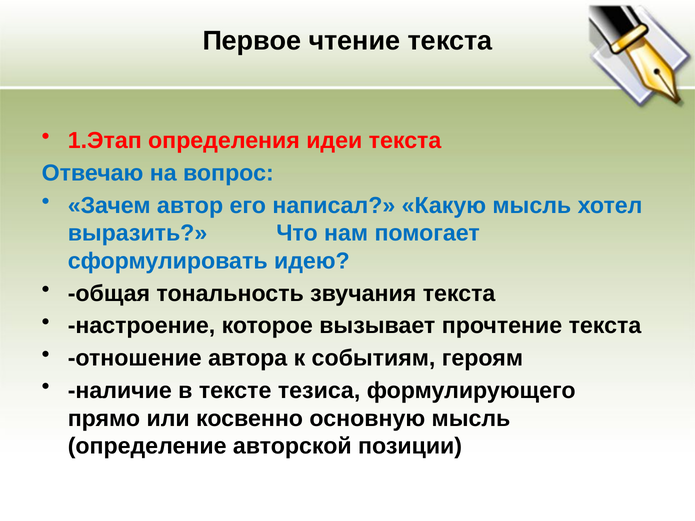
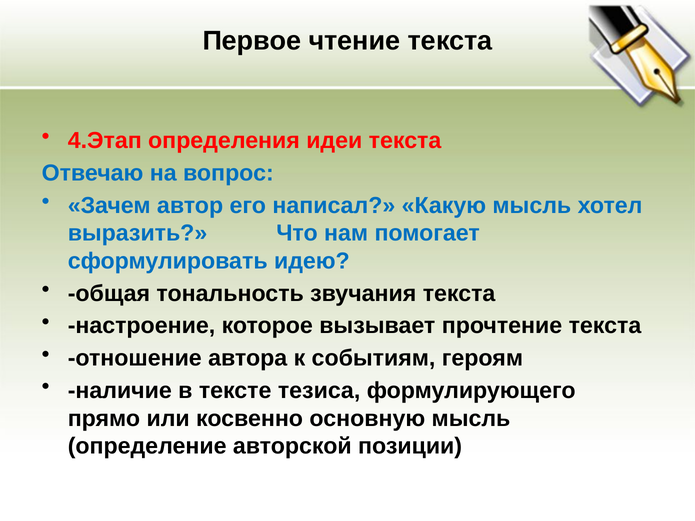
1.Этап: 1.Этап -> 4.Этап
